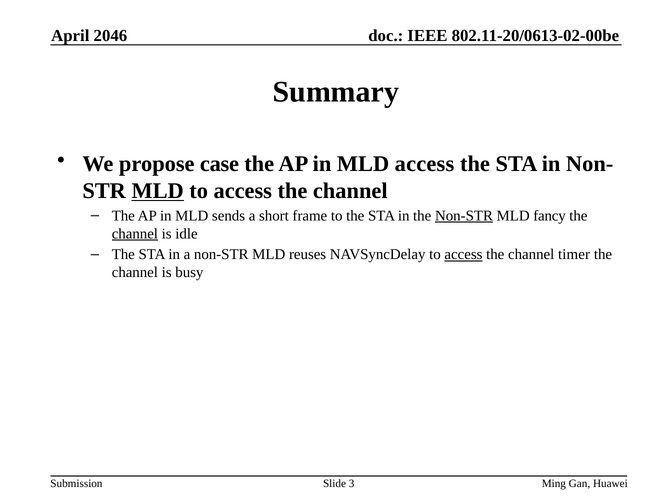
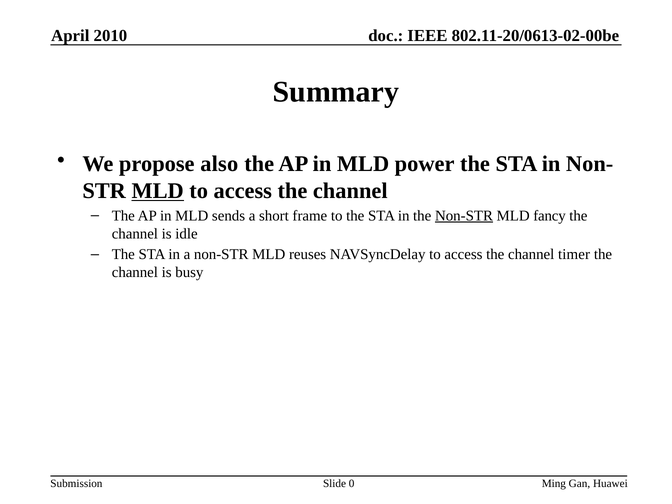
2046: 2046 -> 2010
case: case -> also
MLD access: access -> power
channel at (135, 234) underline: present -> none
access at (463, 255) underline: present -> none
3: 3 -> 0
